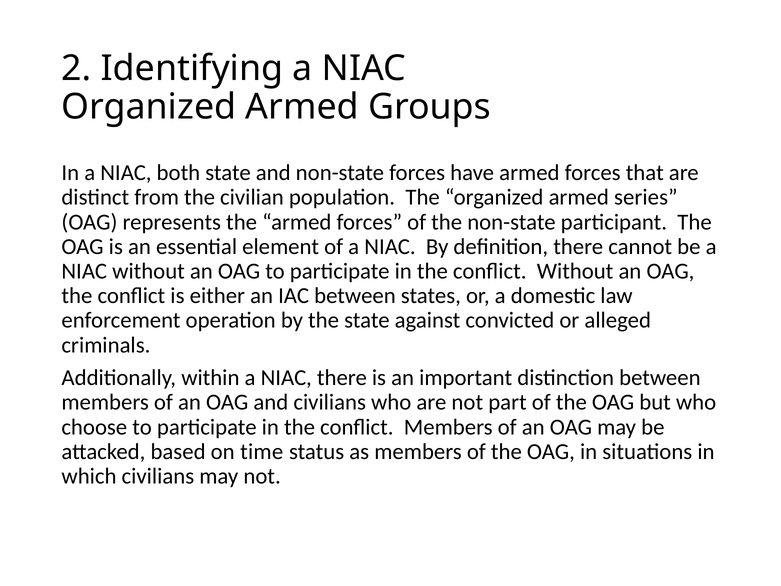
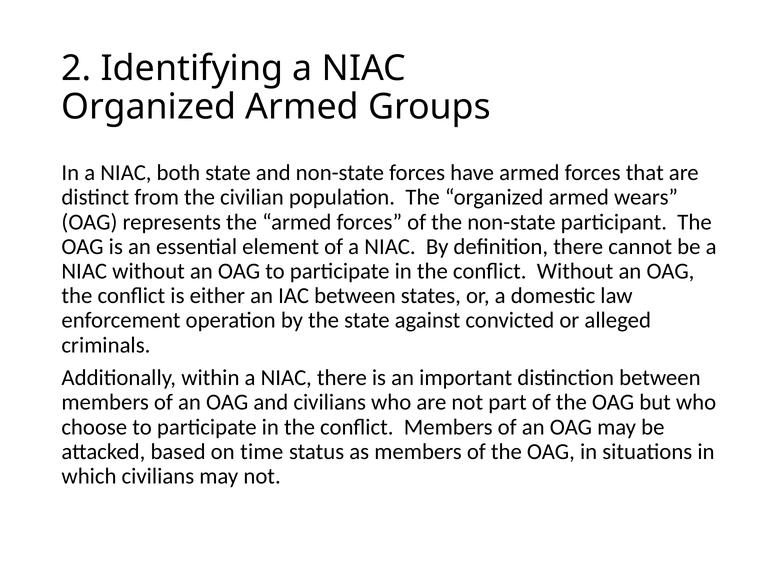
series: series -> wears
